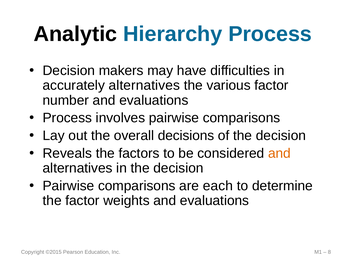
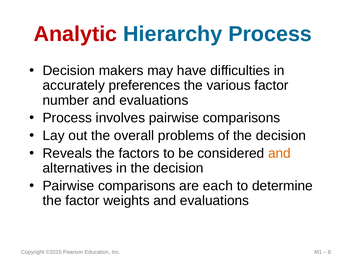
Analytic colour: black -> red
accurately alternatives: alternatives -> preferences
decisions: decisions -> problems
